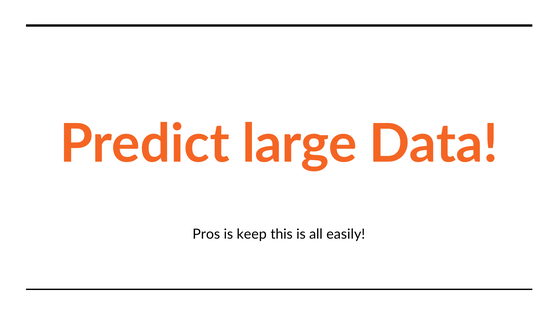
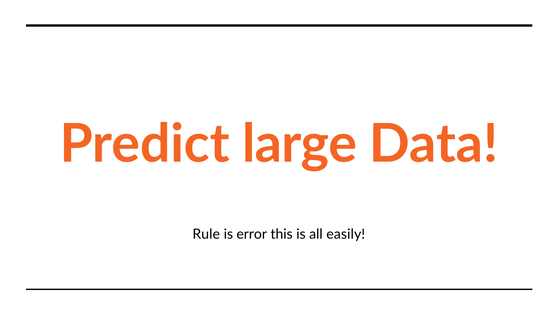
Pros: Pros -> Rule
keep: keep -> error
